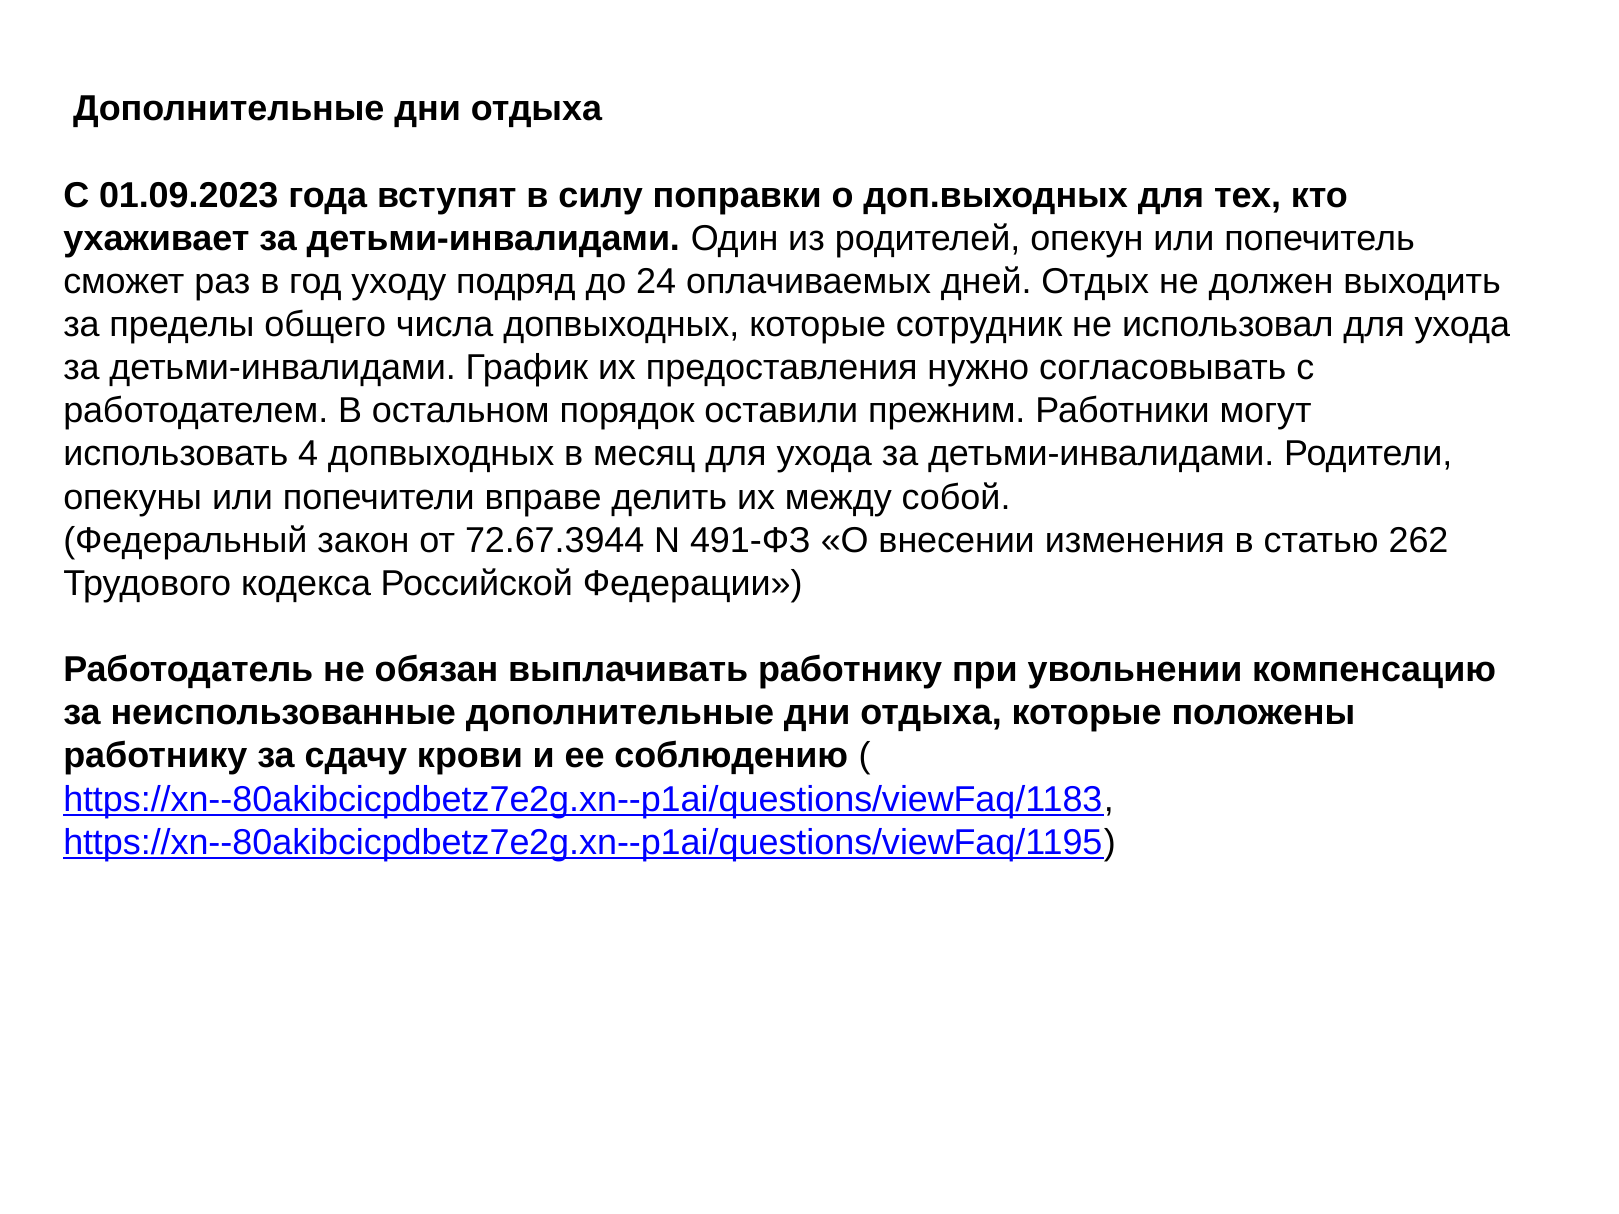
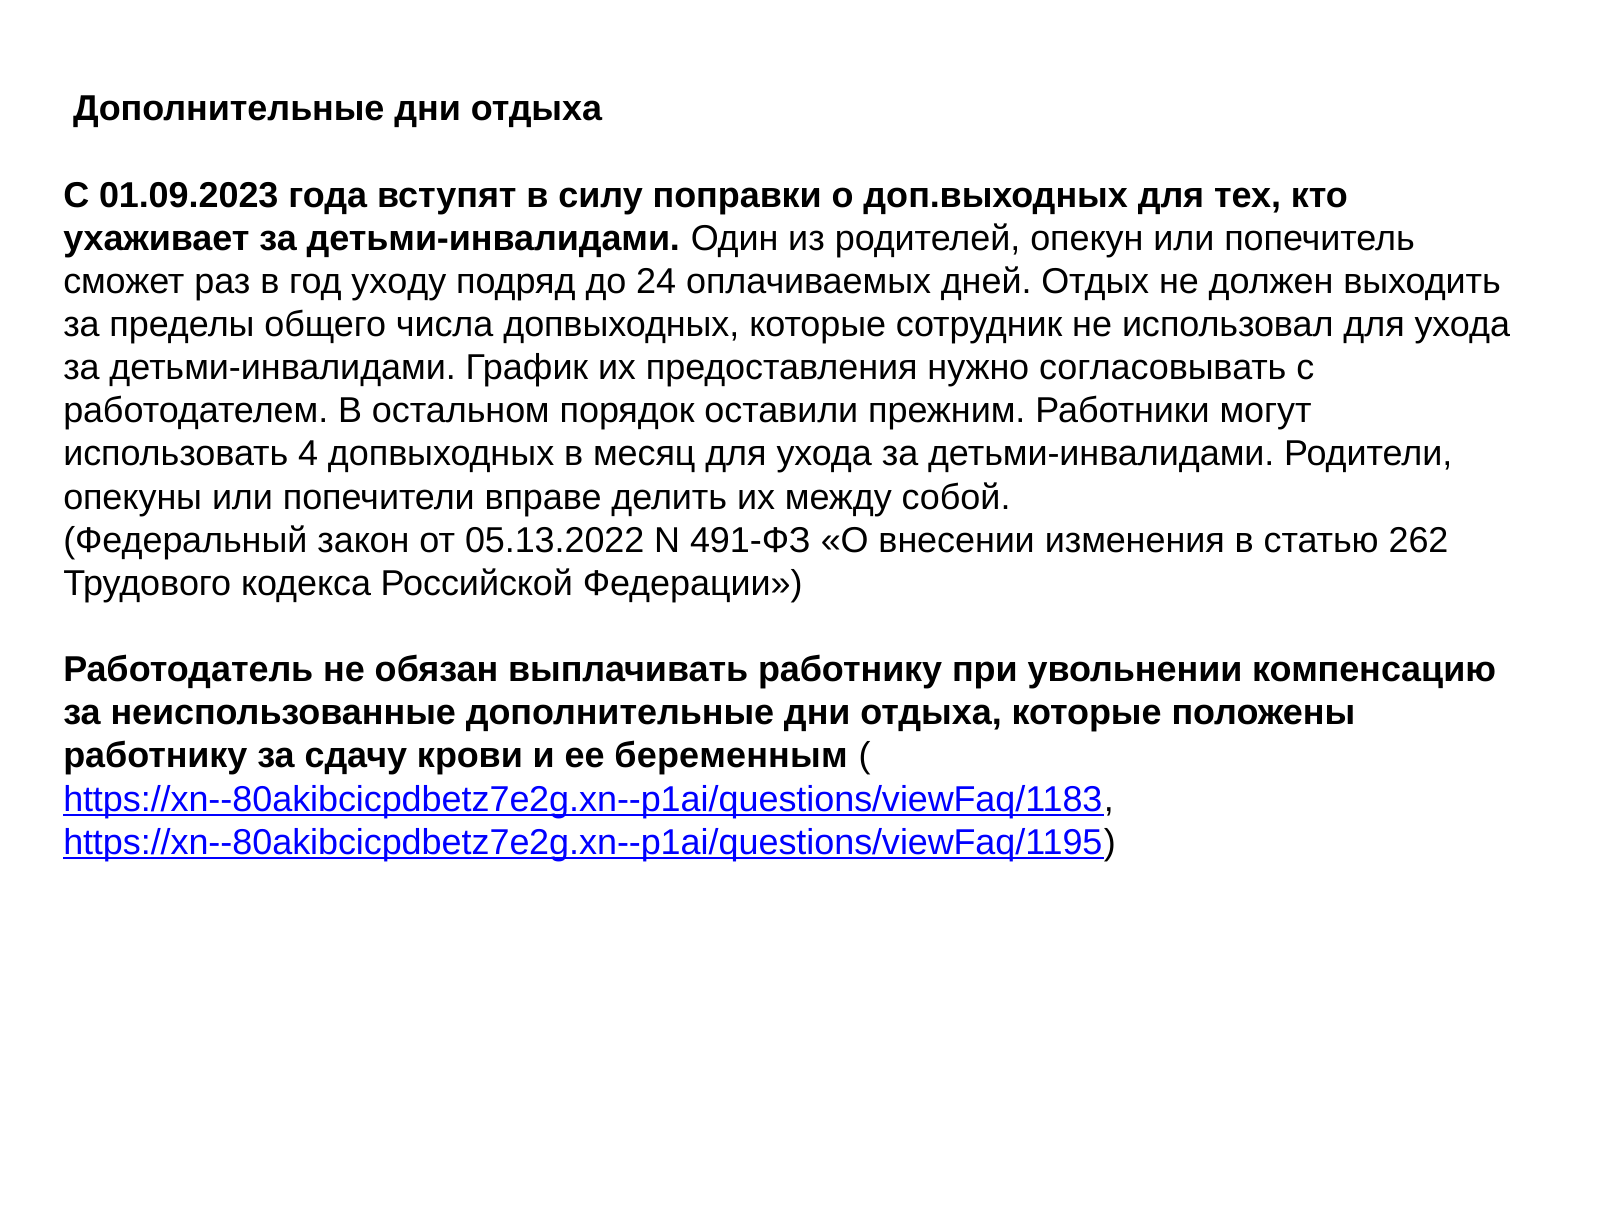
72.67.3944: 72.67.3944 -> 05.13.2022
соблюдению: соблюдению -> беременным
